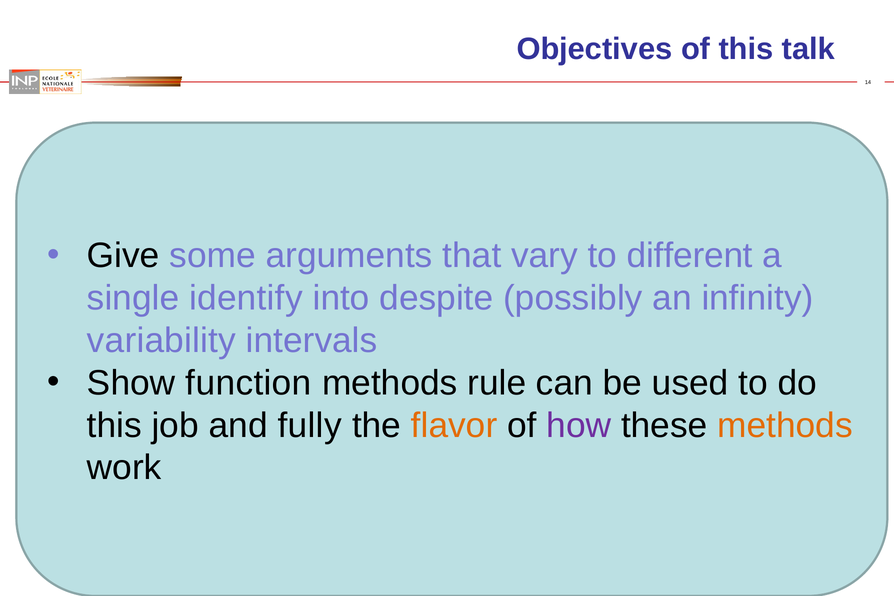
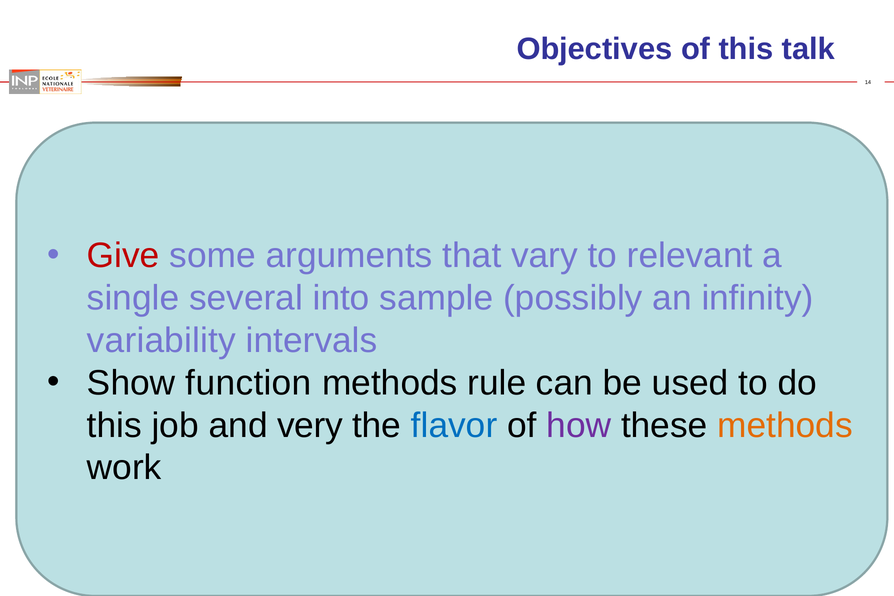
Give colour: black -> red
different: different -> relevant
identify: identify -> several
despite: despite -> sample
fully: fully -> very
flavor colour: orange -> blue
